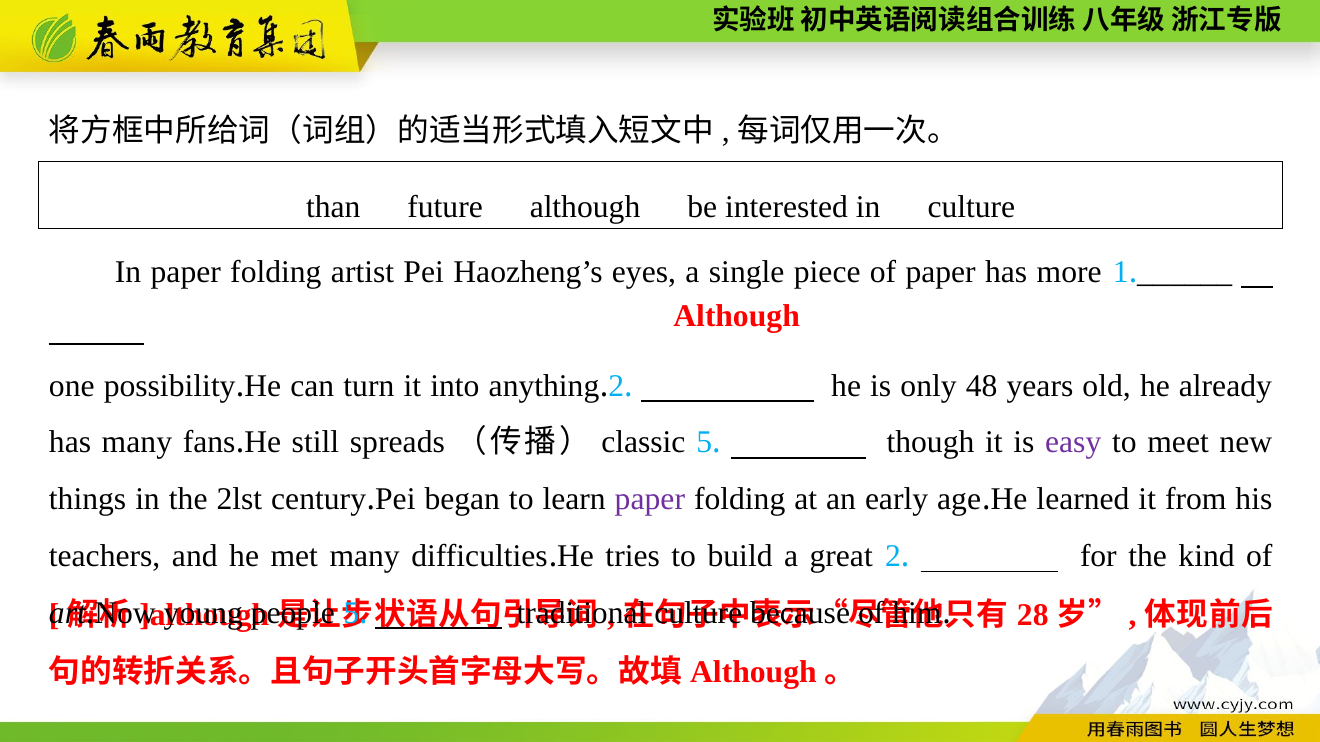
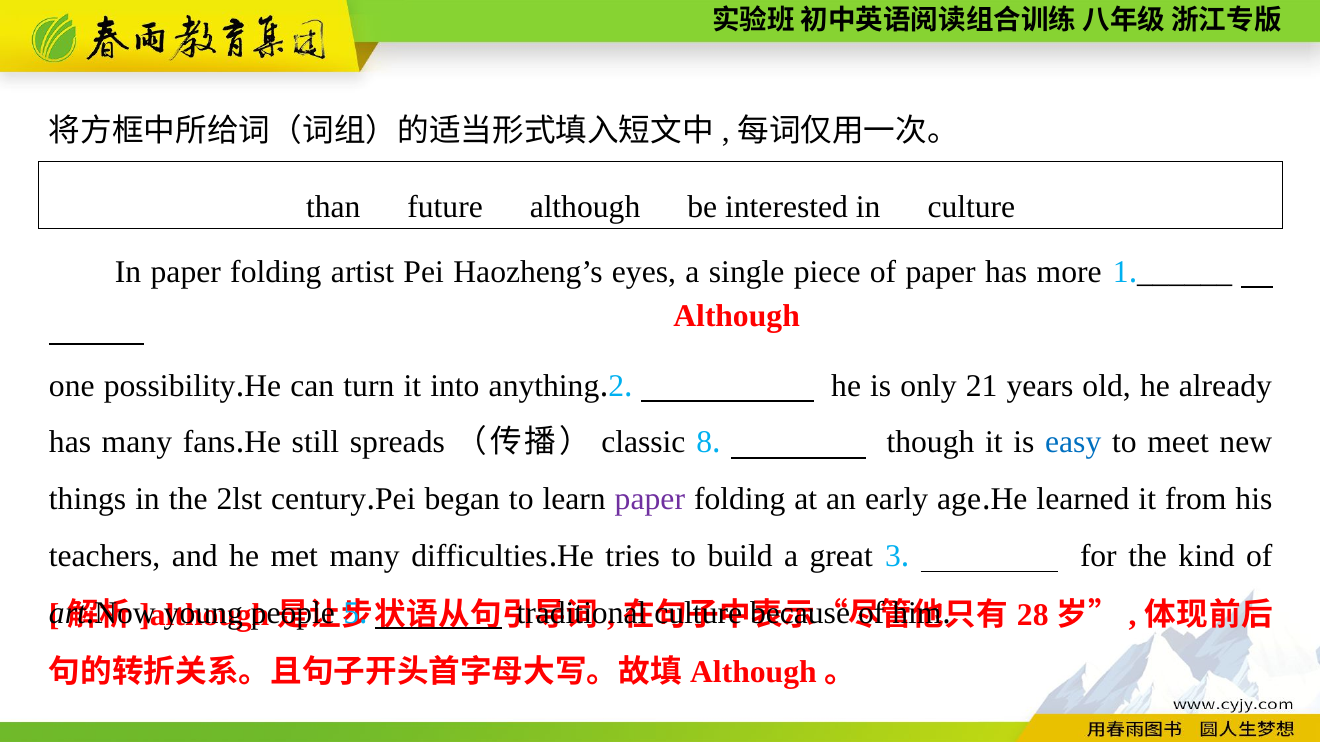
48: 48 -> 21
5 at (704, 443): 5 -> 8
easy colour: purple -> blue
great 2: 2 -> 3
